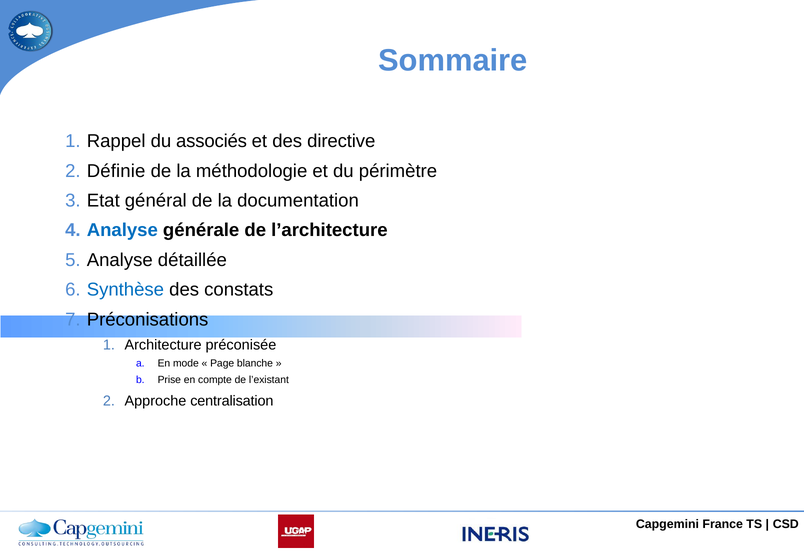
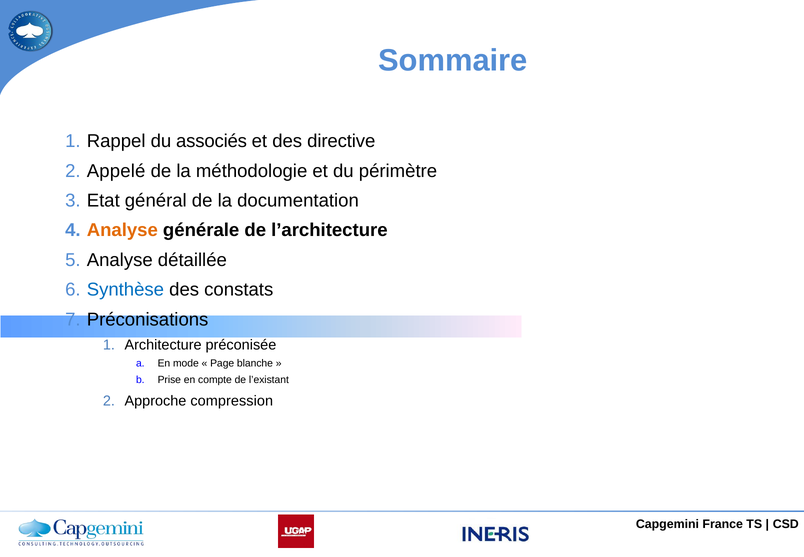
Définie: Définie -> Appelé
Analyse at (122, 230) colour: blue -> orange
centralisation: centralisation -> compression
